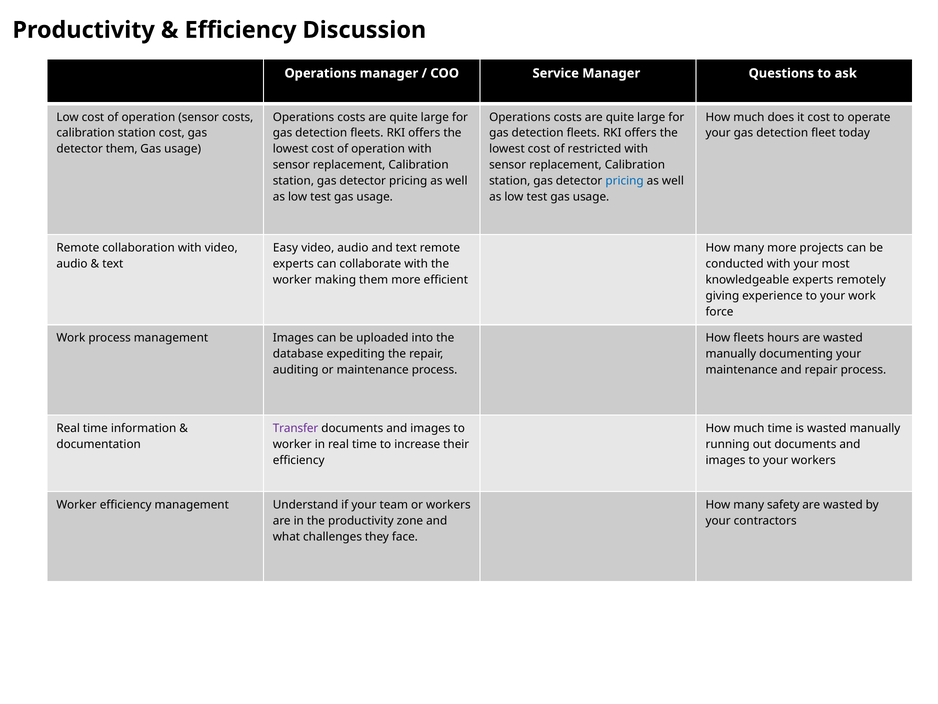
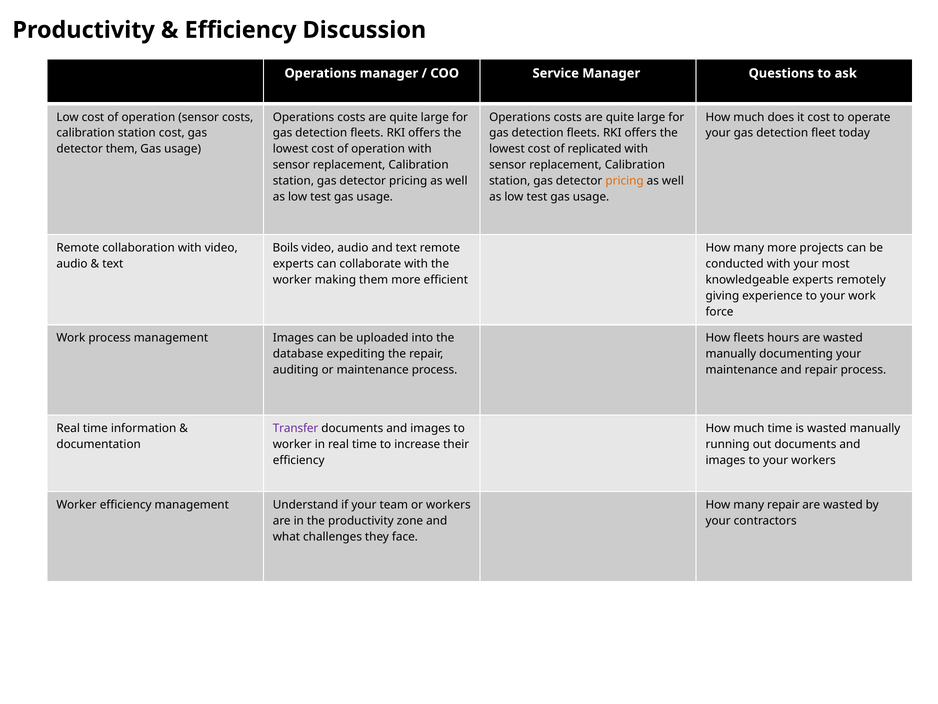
restricted: restricted -> replicated
pricing at (625, 181) colour: blue -> orange
Easy: Easy -> Boils
many safety: safety -> repair
